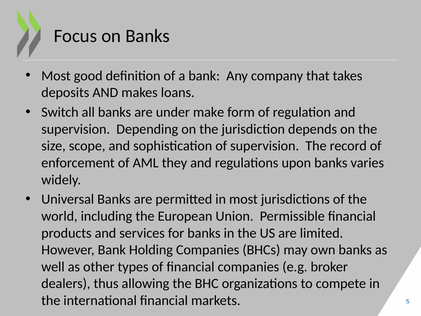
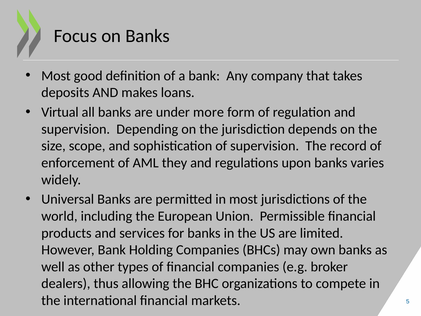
Switch: Switch -> Virtual
make: make -> more
